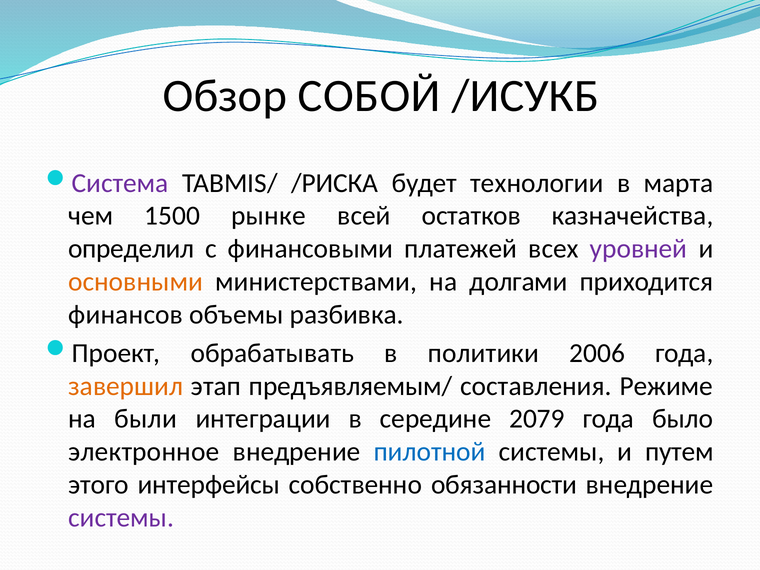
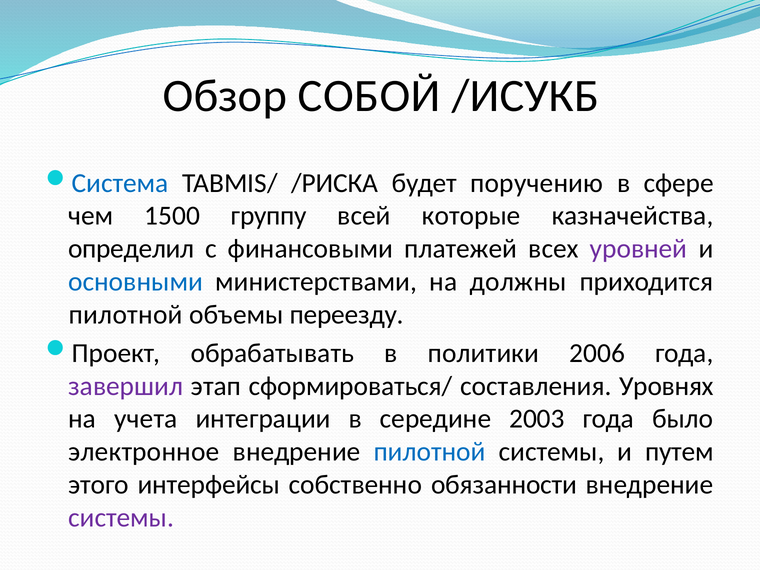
Система colour: purple -> blue
технологии: технологии -> поручению
марта: марта -> сфере
рынке: рынке -> группу
остатков: остатков -> которые
основными colour: orange -> blue
долгами: долгами -> должны
финансов at (126, 315): финансов -> пилотной
разбивка: разбивка -> переезду
завершил colour: orange -> purple
предъявляемым/: предъявляемым/ -> сформироваться/
Режиме: Режиме -> Уровнях
были: были -> учета
2079: 2079 -> 2003
